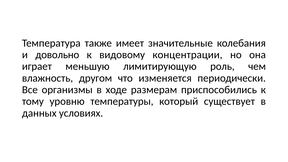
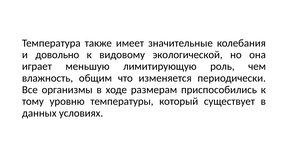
концентрации: концентрации -> экологической
другом: другом -> общим
